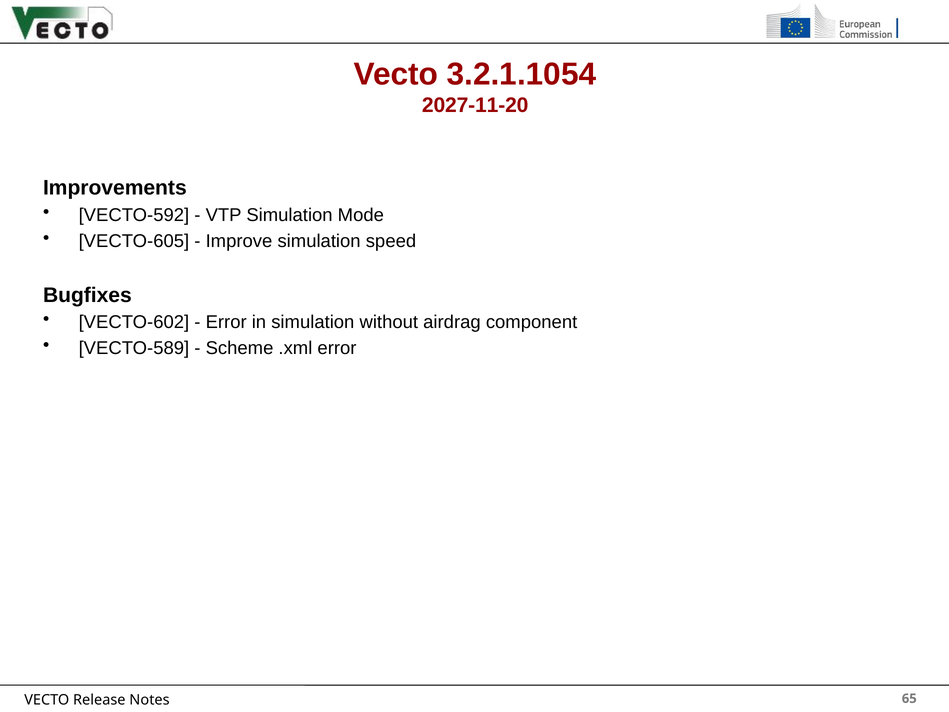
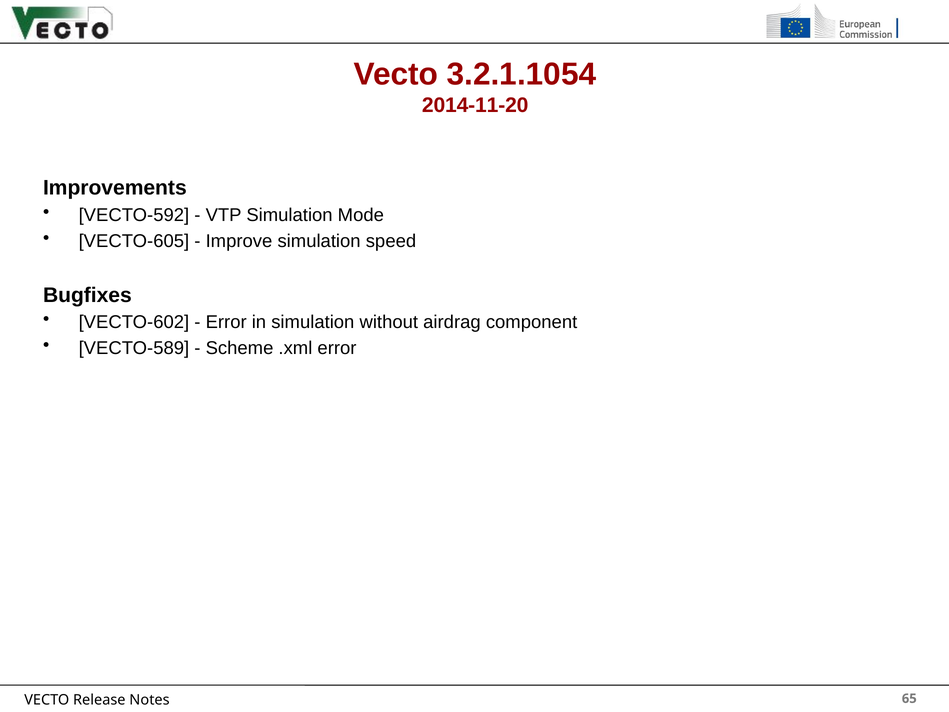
2027-11-20: 2027-11-20 -> 2014-11-20
